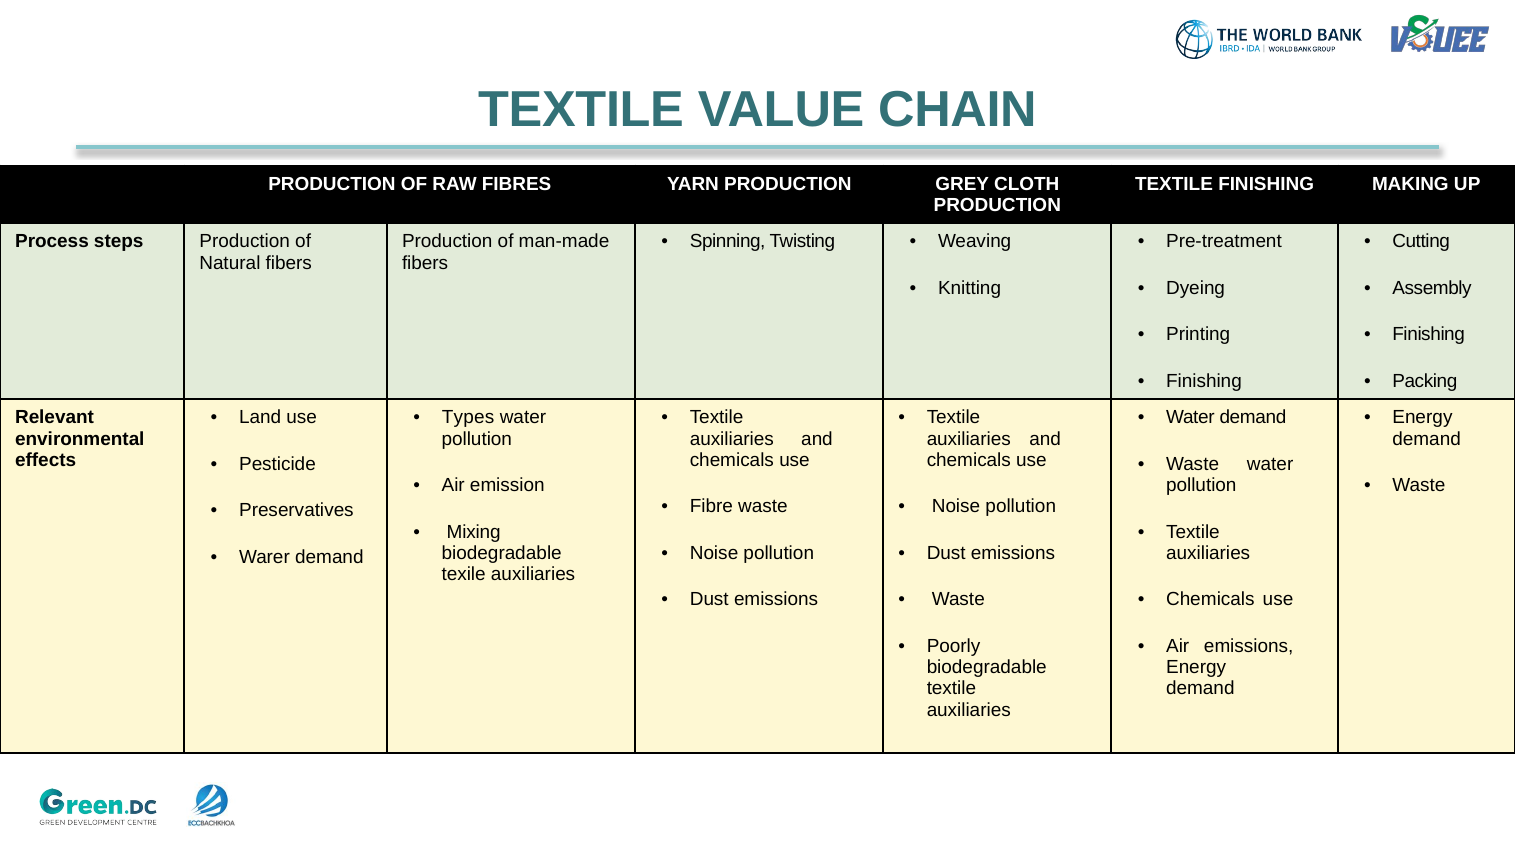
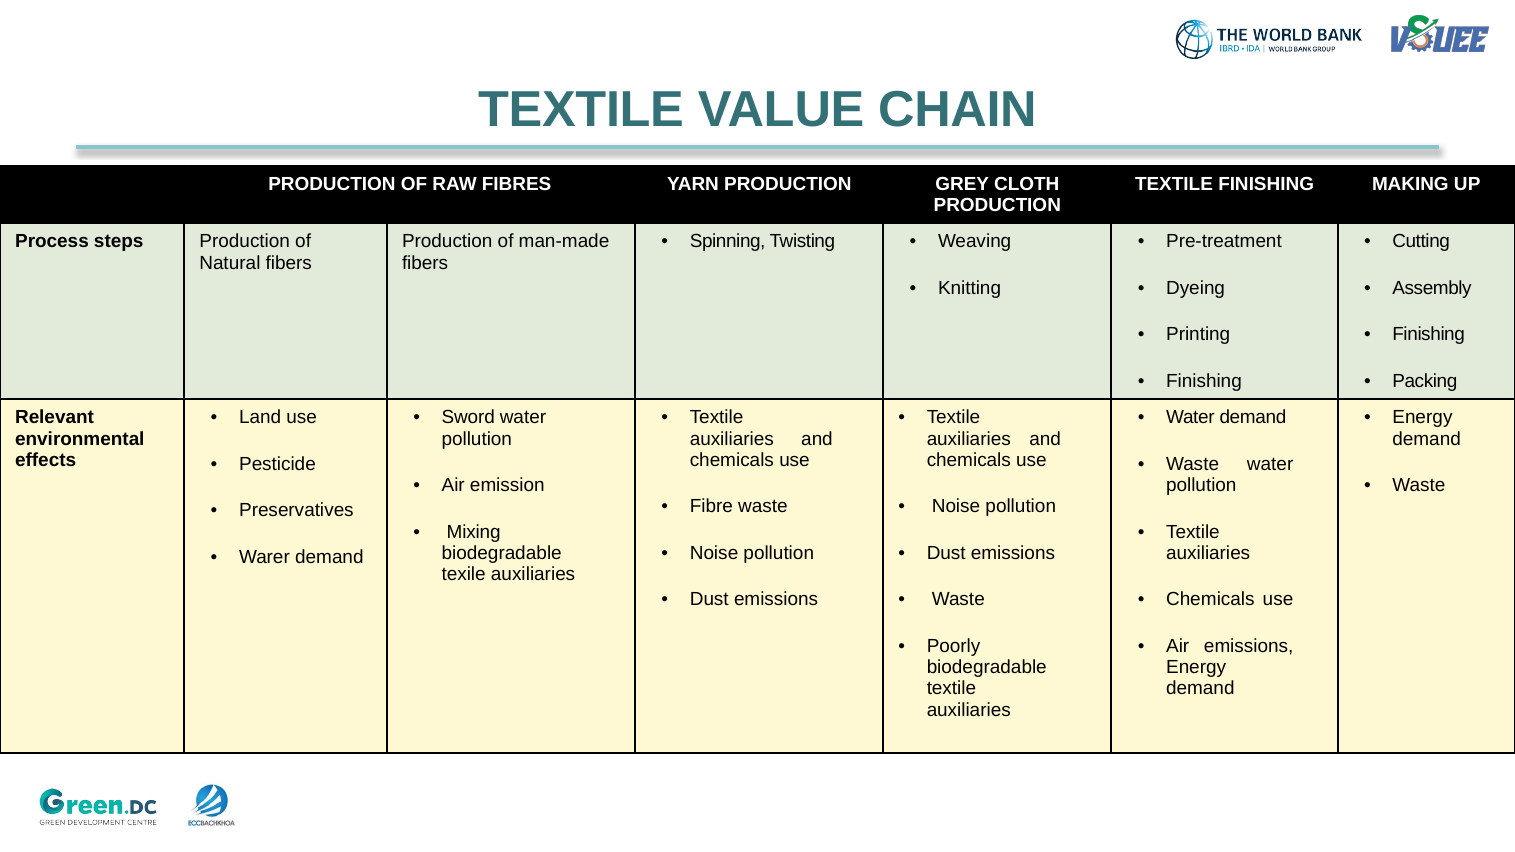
Types: Types -> Sword
